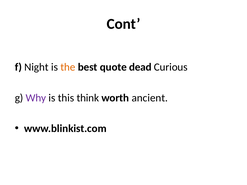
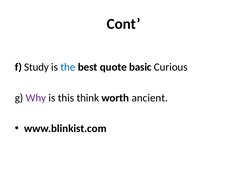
Night: Night -> Study
the colour: orange -> blue
dead: dead -> basic
